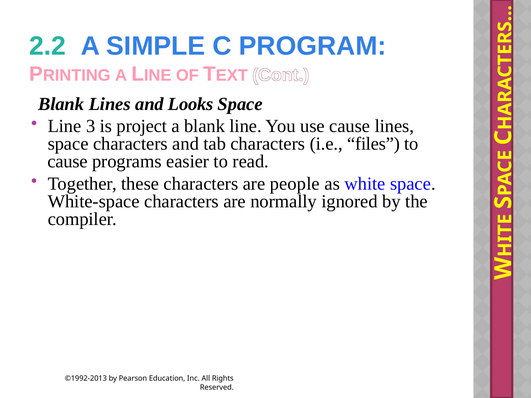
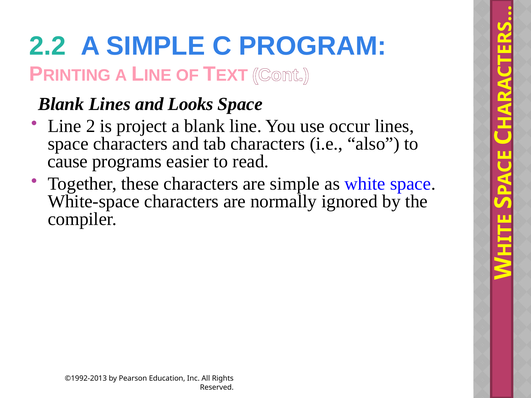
3: 3 -> 2
use cause: cause -> occur
files: files -> also
are people: people -> simple
